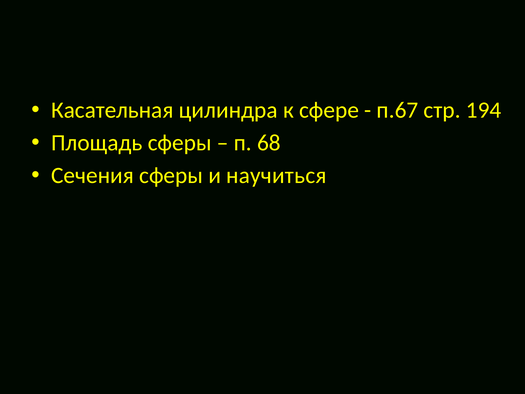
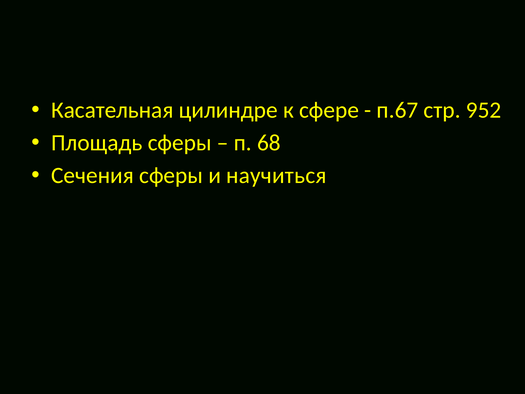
цилиндра: цилиндра -> цилиндре
194: 194 -> 952
